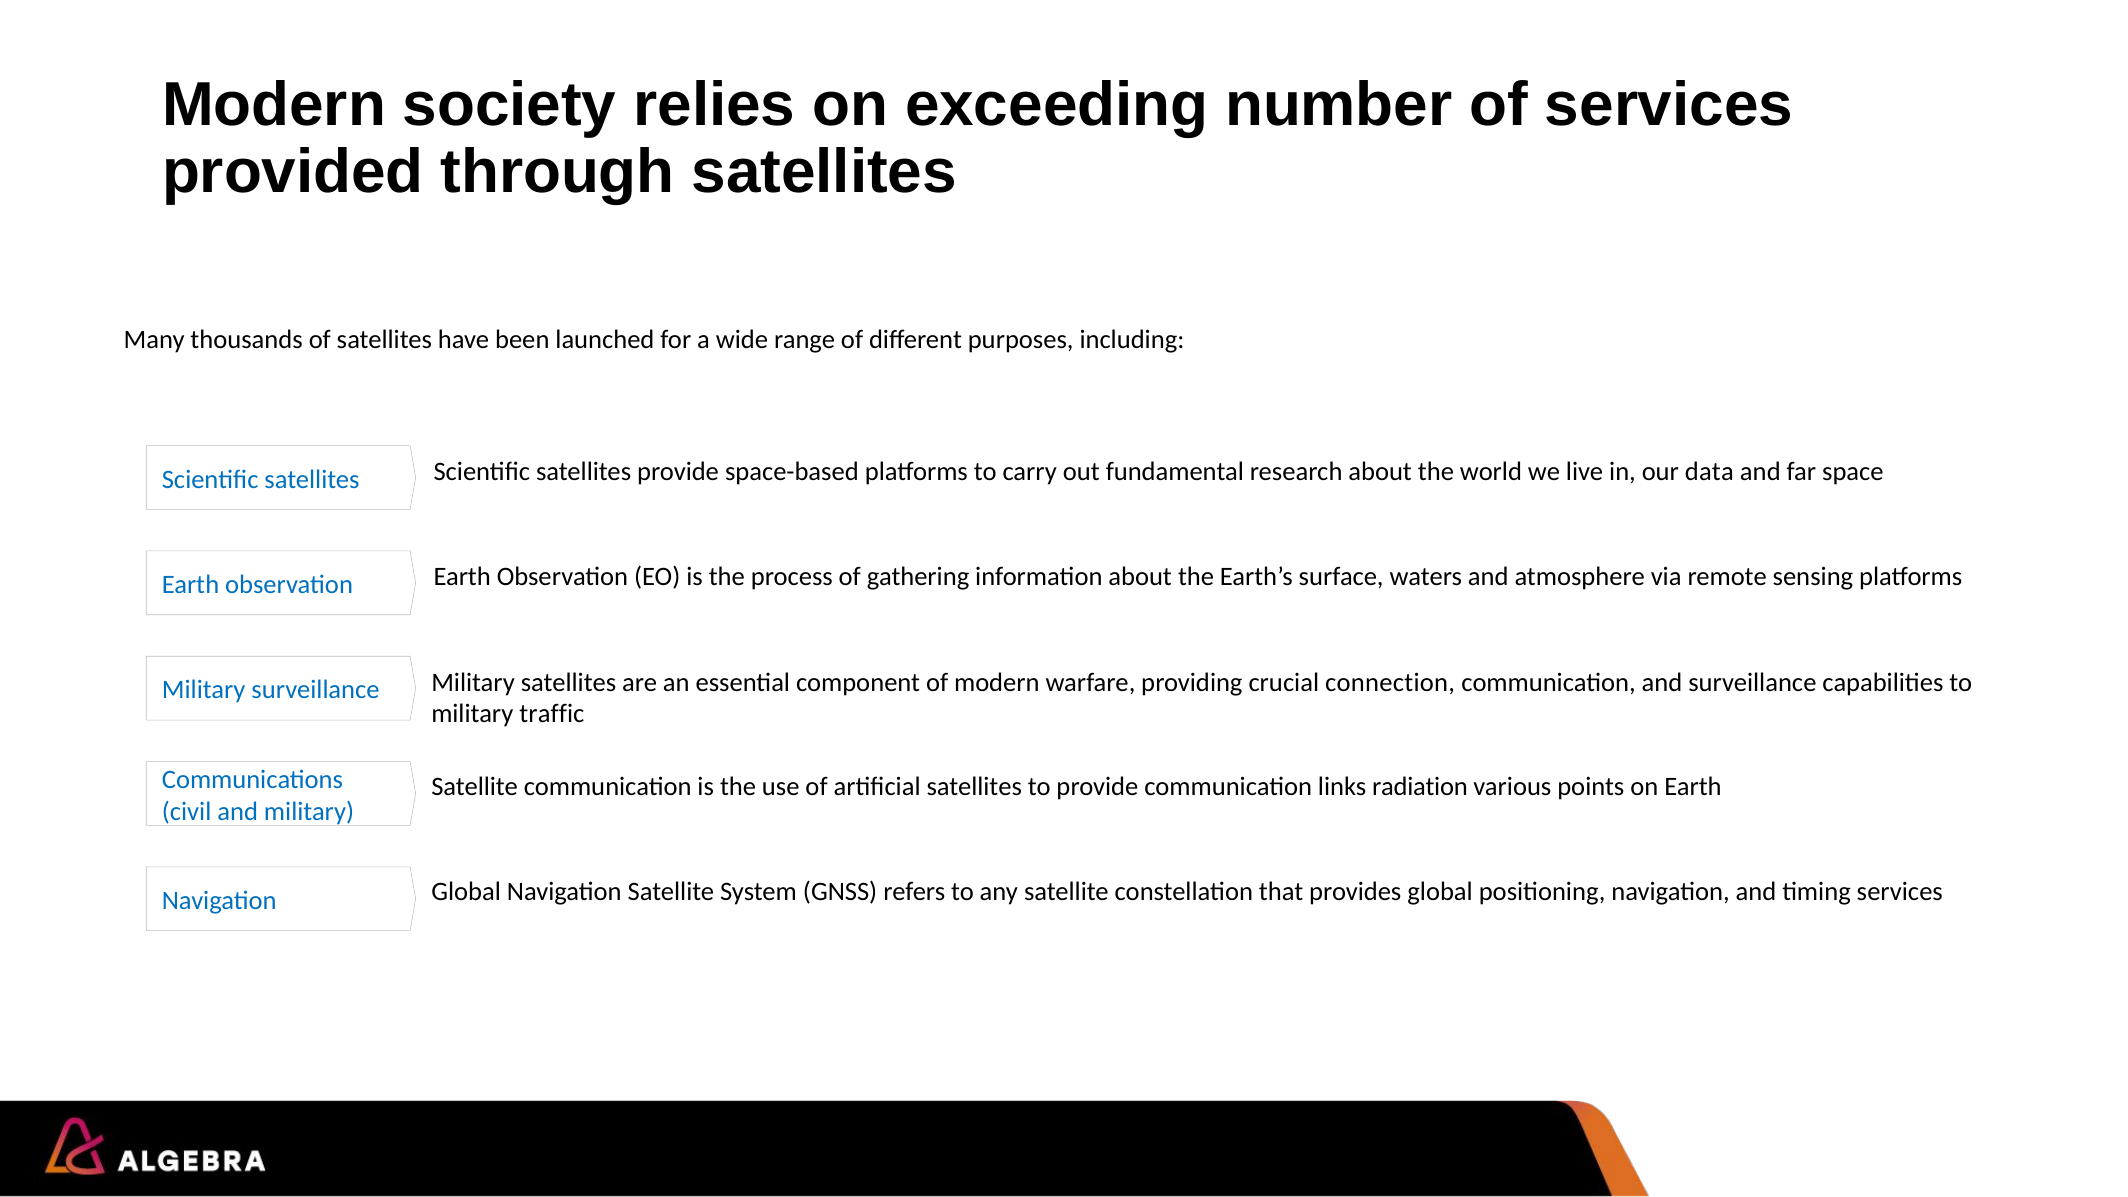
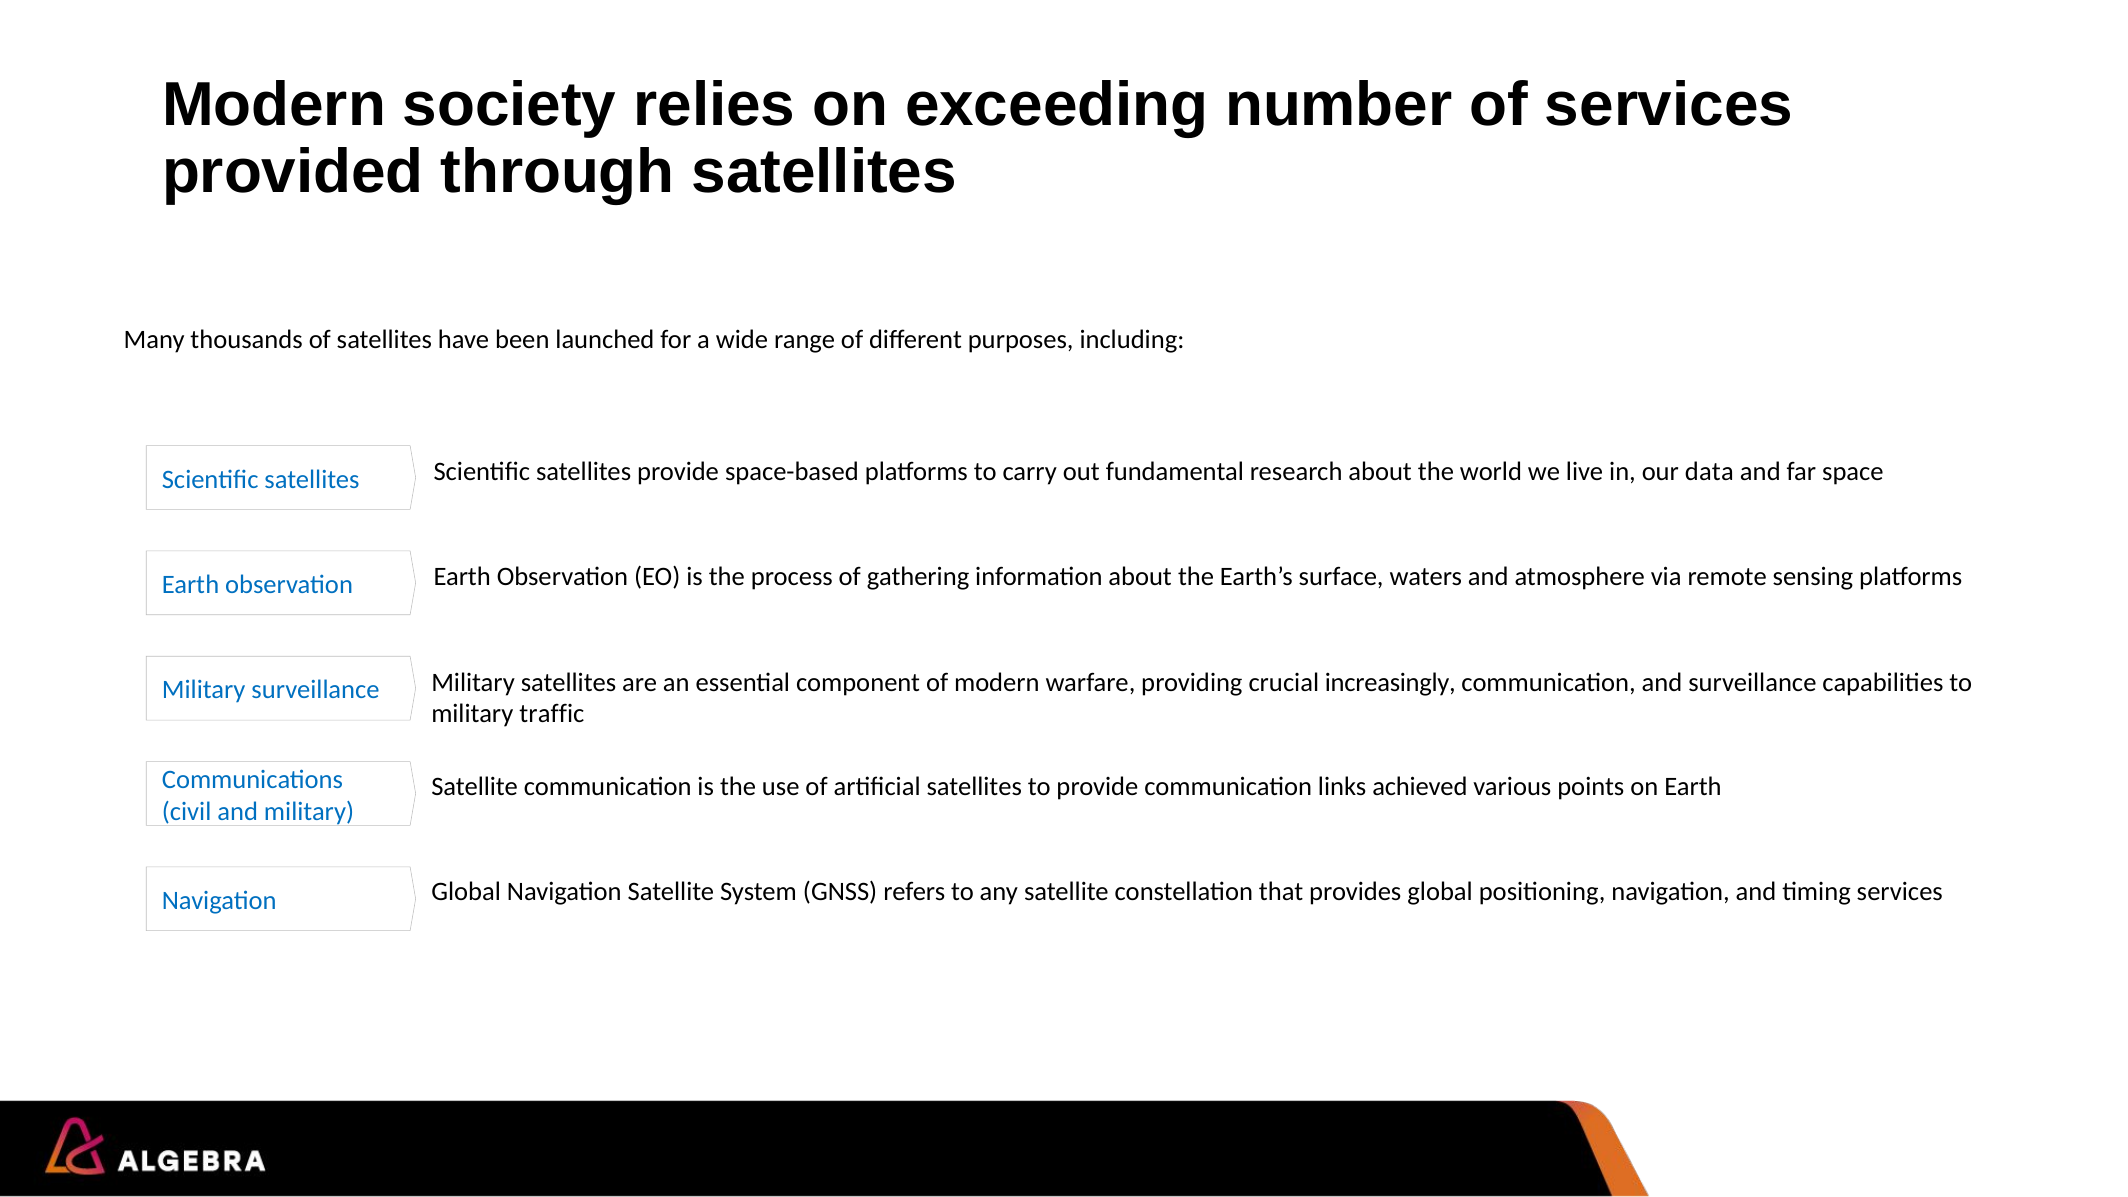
connection: connection -> increasingly
radiation: radiation -> achieved
